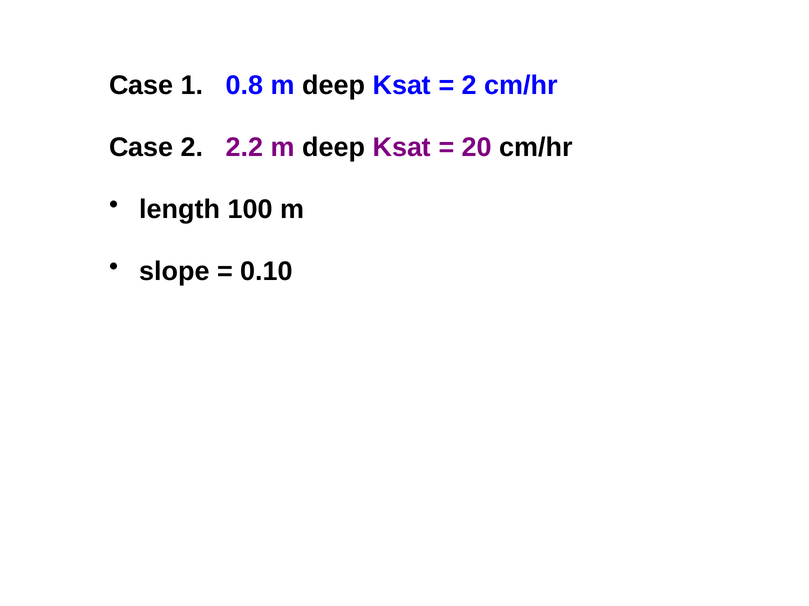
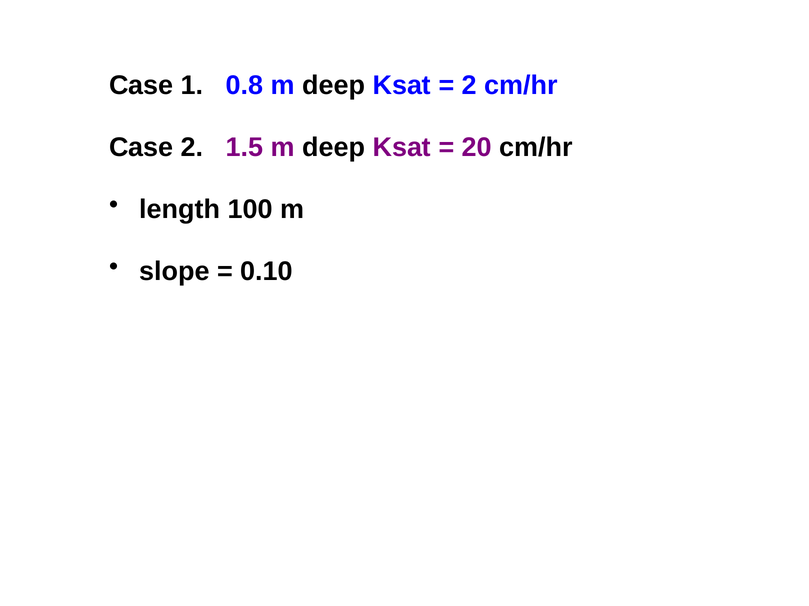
2.2: 2.2 -> 1.5
